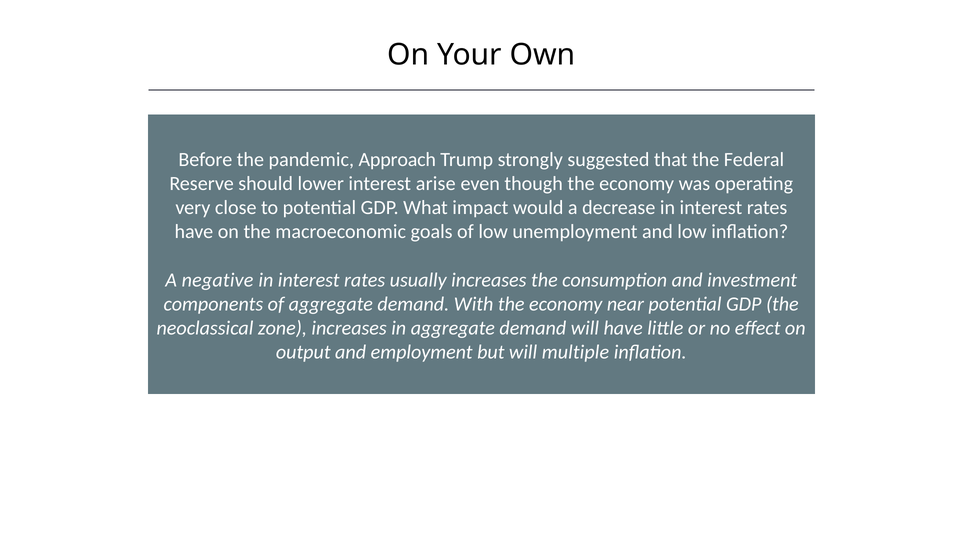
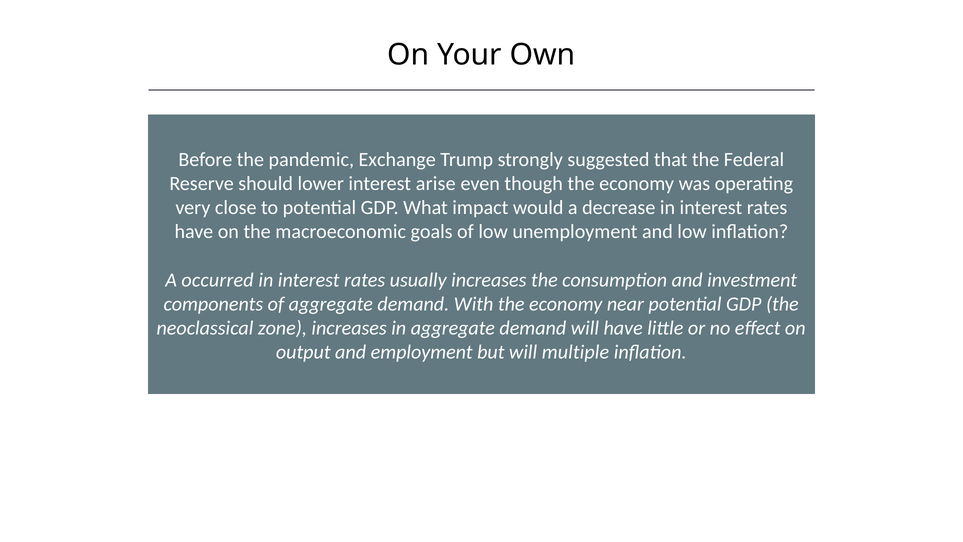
Approach: Approach -> Exchange
negative: negative -> occurred
